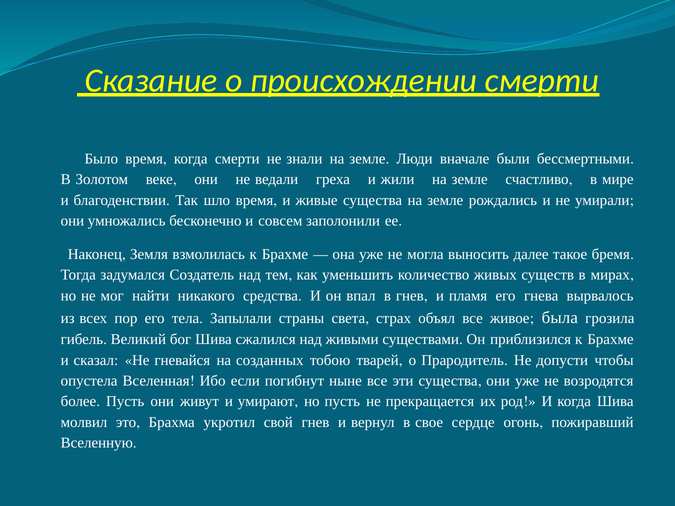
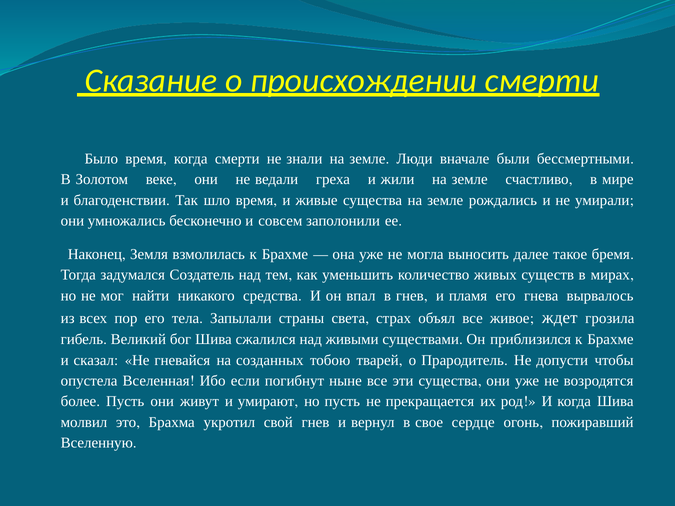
была: была -> ждет
